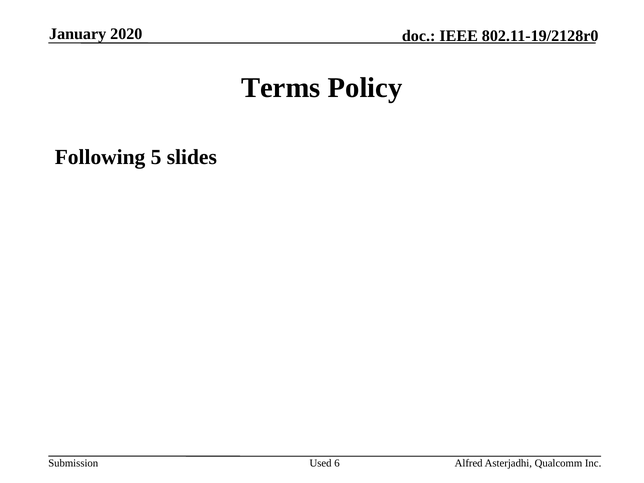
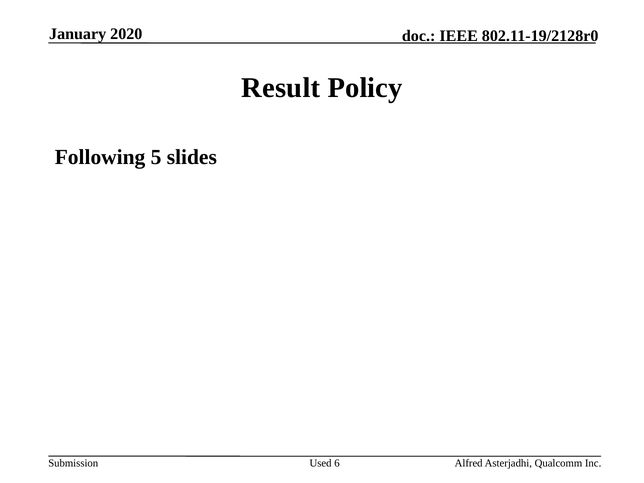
Terms: Terms -> Result
